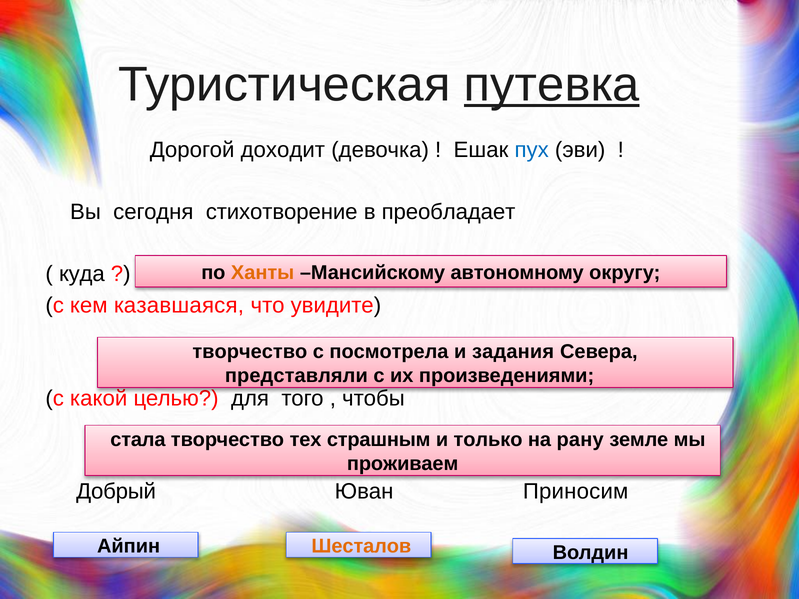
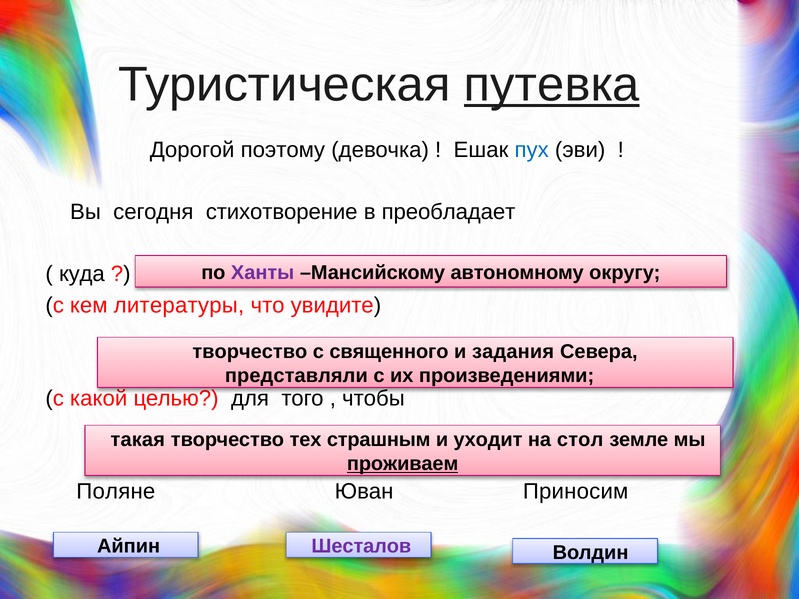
доходит: доходит -> поэтому
Ханты colour: orange -> purple
казавшаяся: казавшаяся -> литературы
посмотрела: посмотрела -> священного
стала: стала -> такая
только: только -> уходит
рану: рану -> стол
проживаем underline: none -> present
Добрый: Добрый -> Поляне
Шесталов colour: orange -> purple
